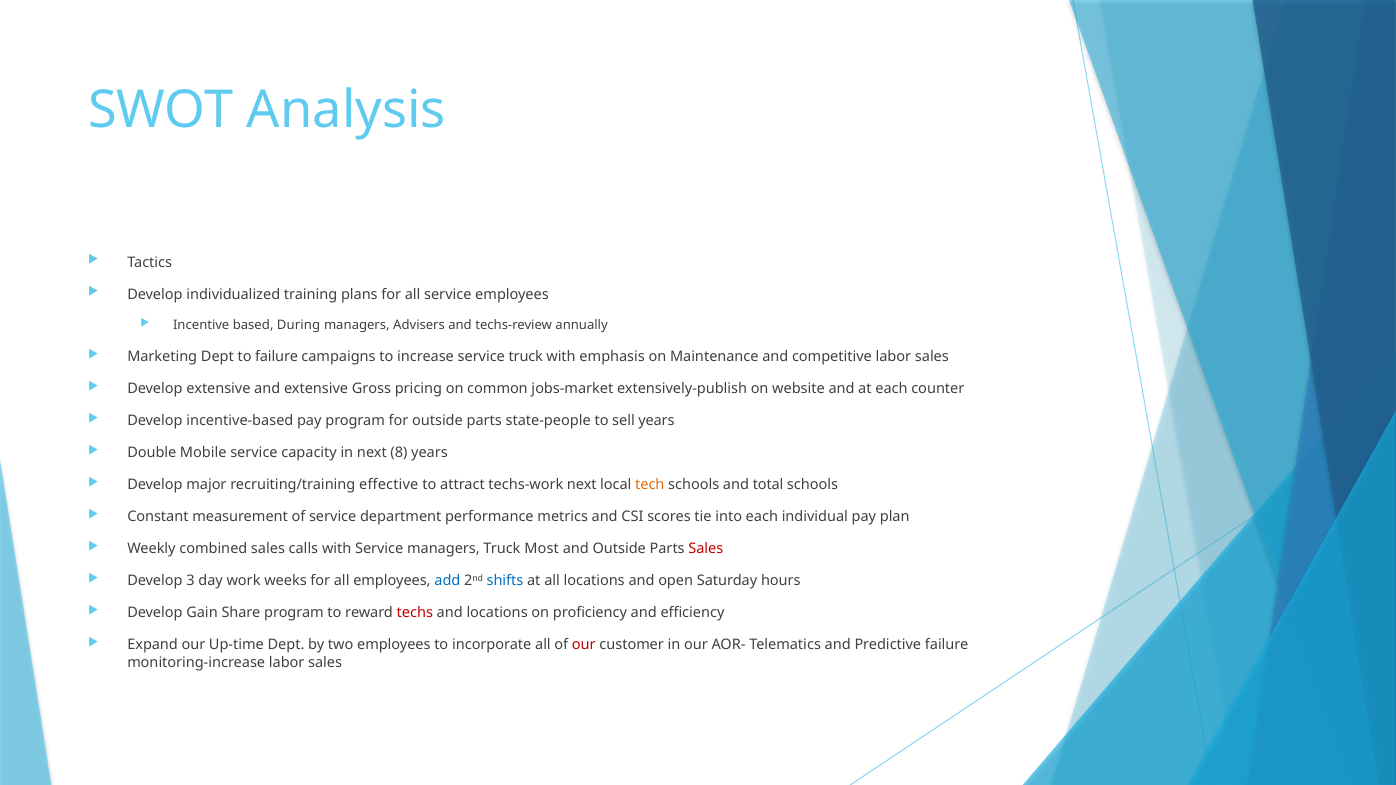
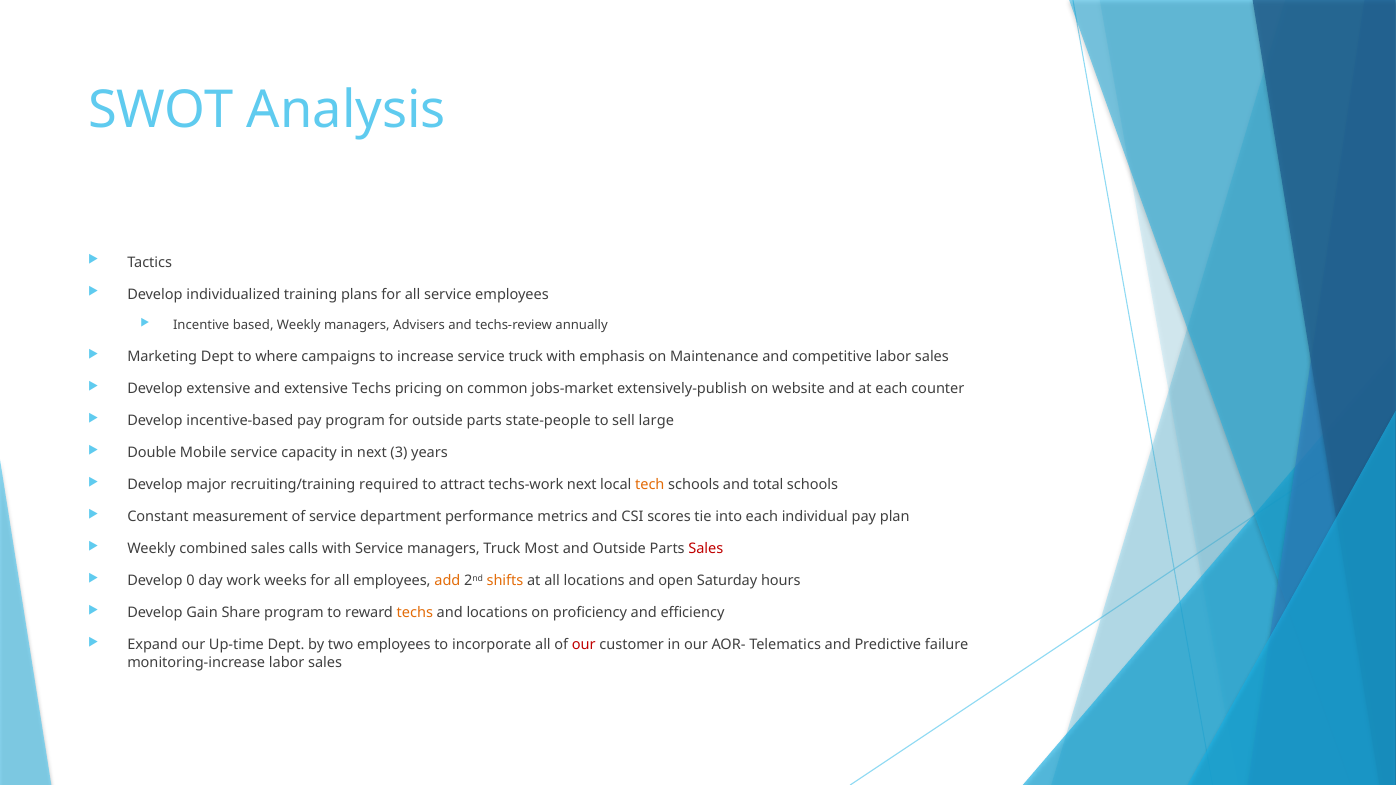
based During: During -> Weekly
to failure: failure -> where
extensive Gross: Gross -> Techs
sell years: years -> large
8: 8 -> 3
effective: effective -> required
3: 3 -> 0
add colour: blue -> orange
shifts colour: blue -> orange
techs at (415, 613) colour: red -> orange
